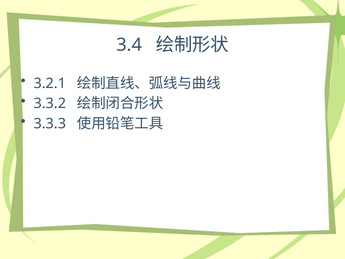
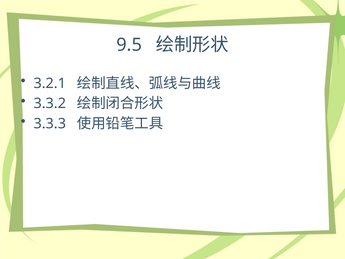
3.4: 3.4 -> 9.5
